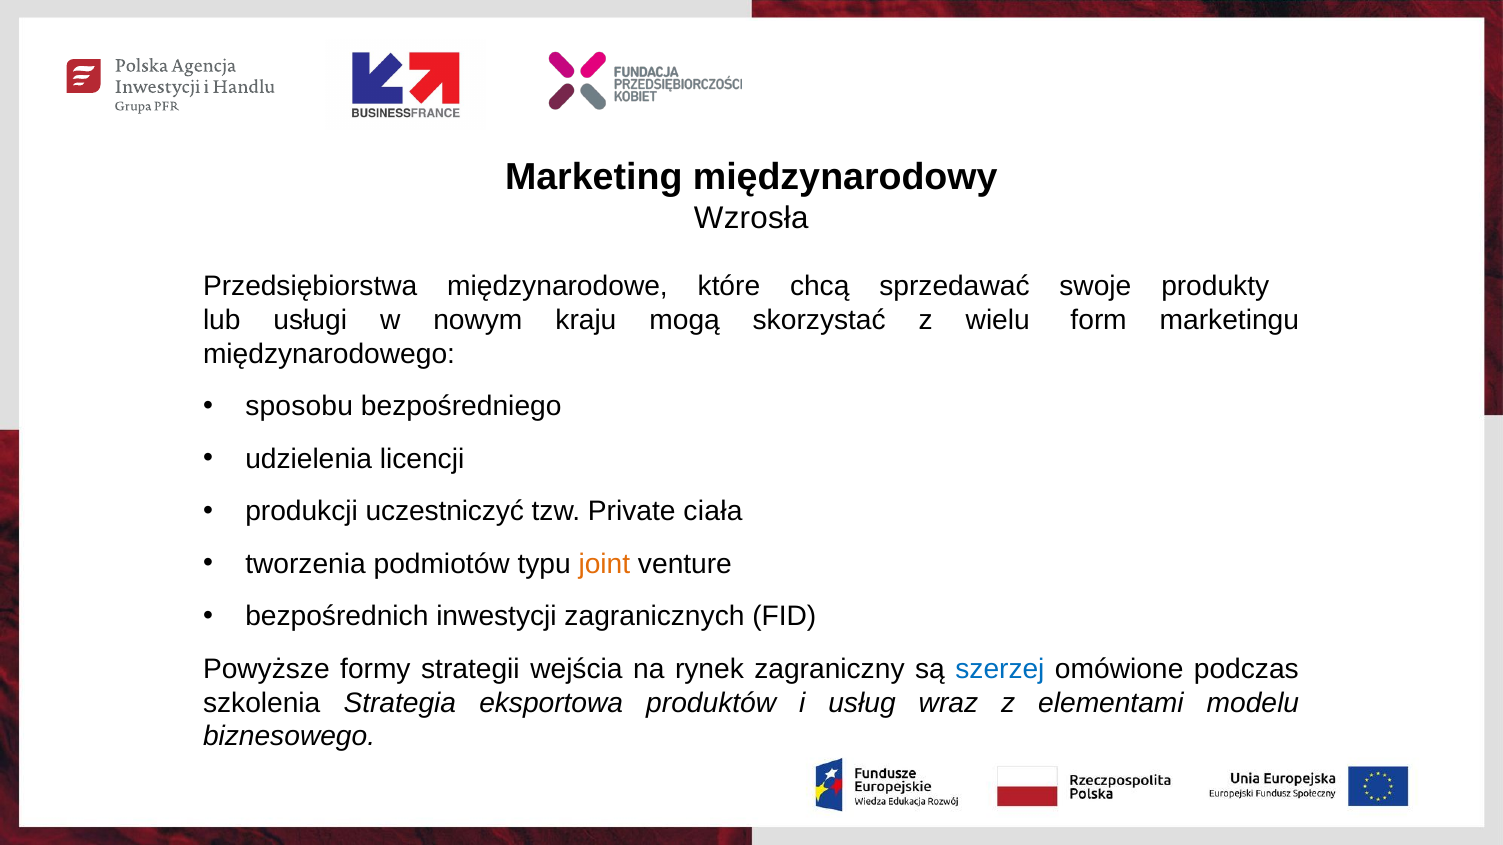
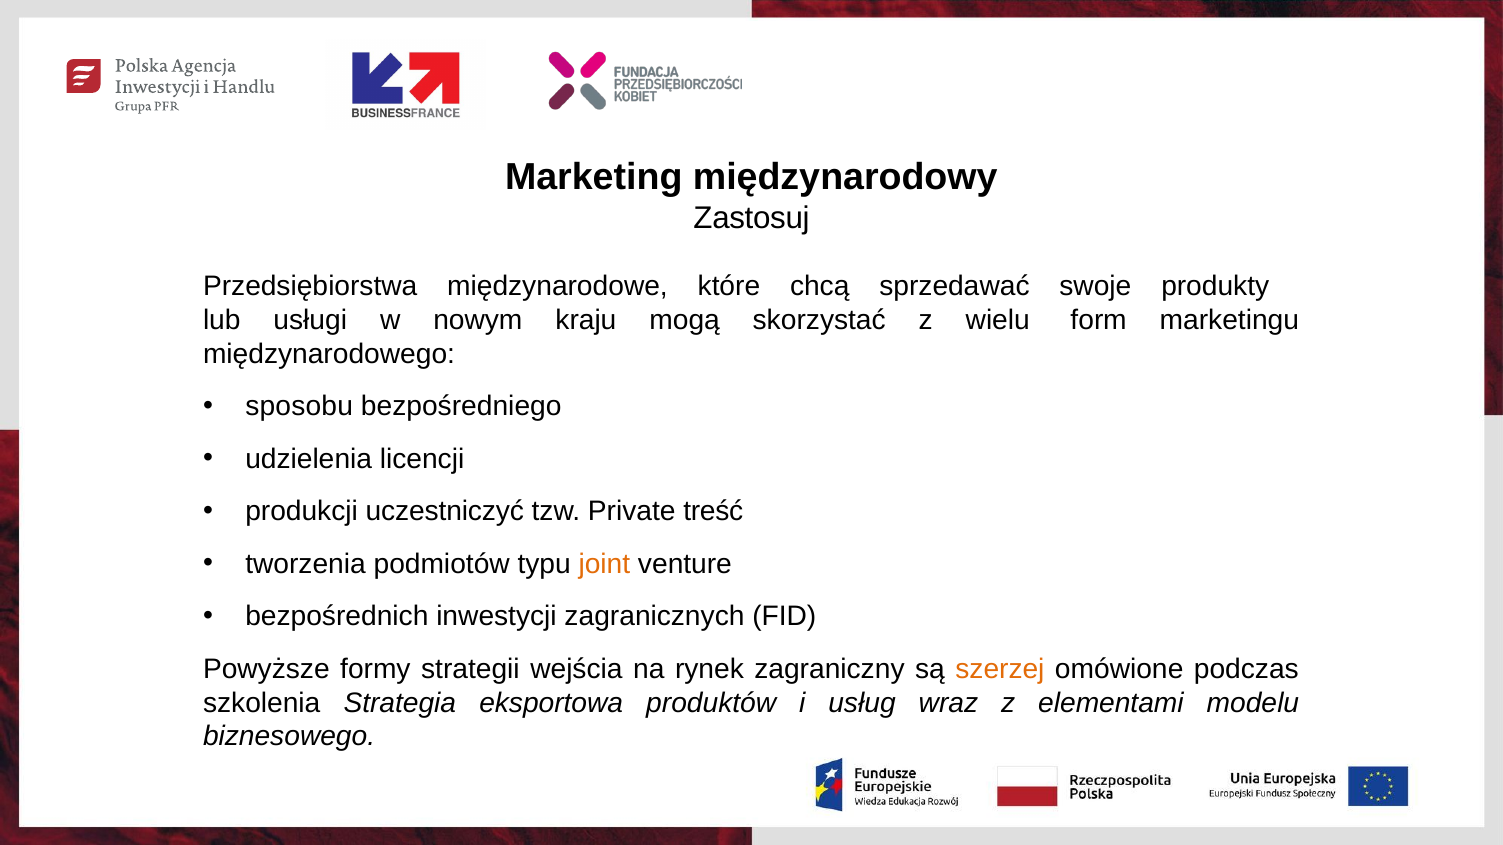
Wzrosła: Wzrosła -> Zastosuj
ciała: ciała -> treść
szerzej colour: blue -> orange
